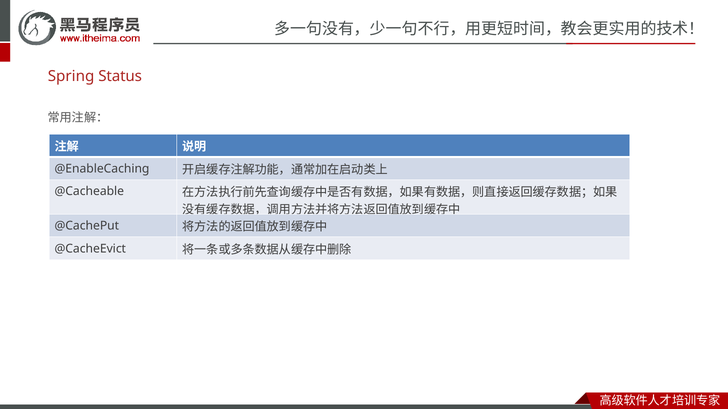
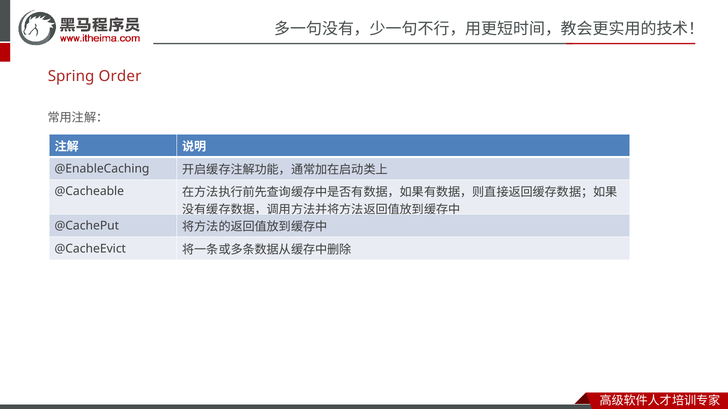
Status: Status -> Order
